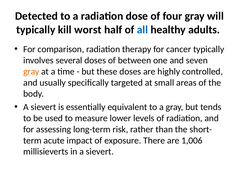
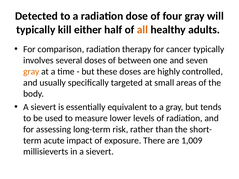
worst: worst -> either
all colour: blue -> orange
1,006: 1,006 -> 1,009
